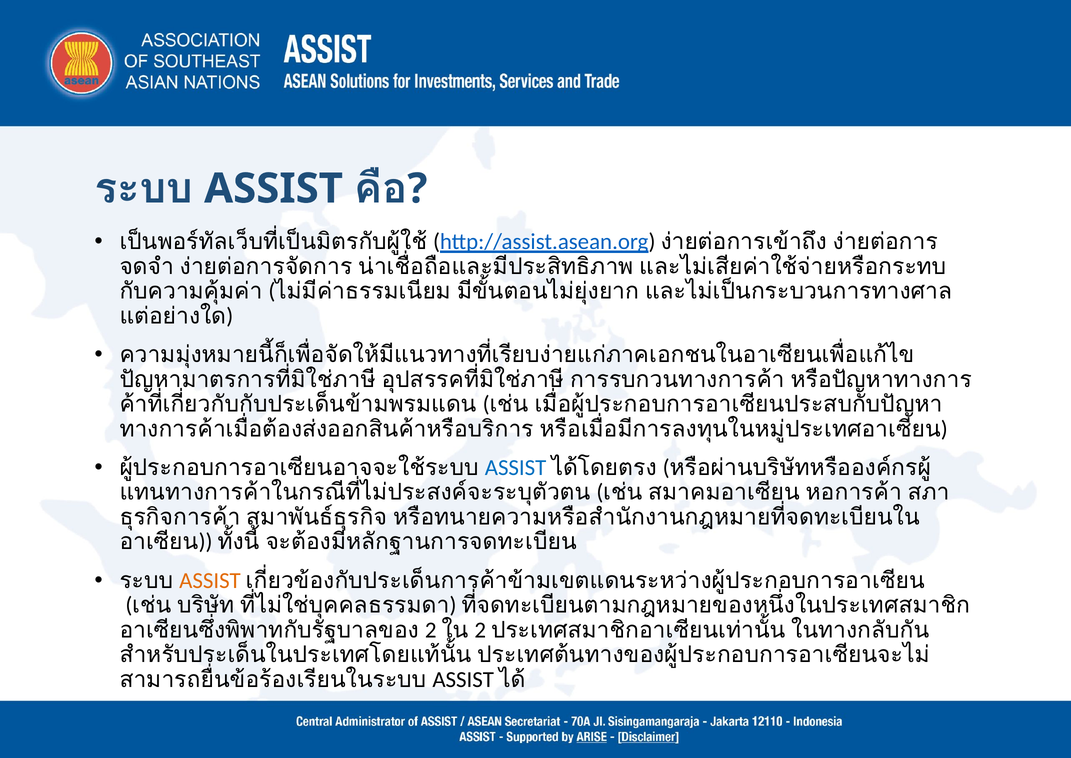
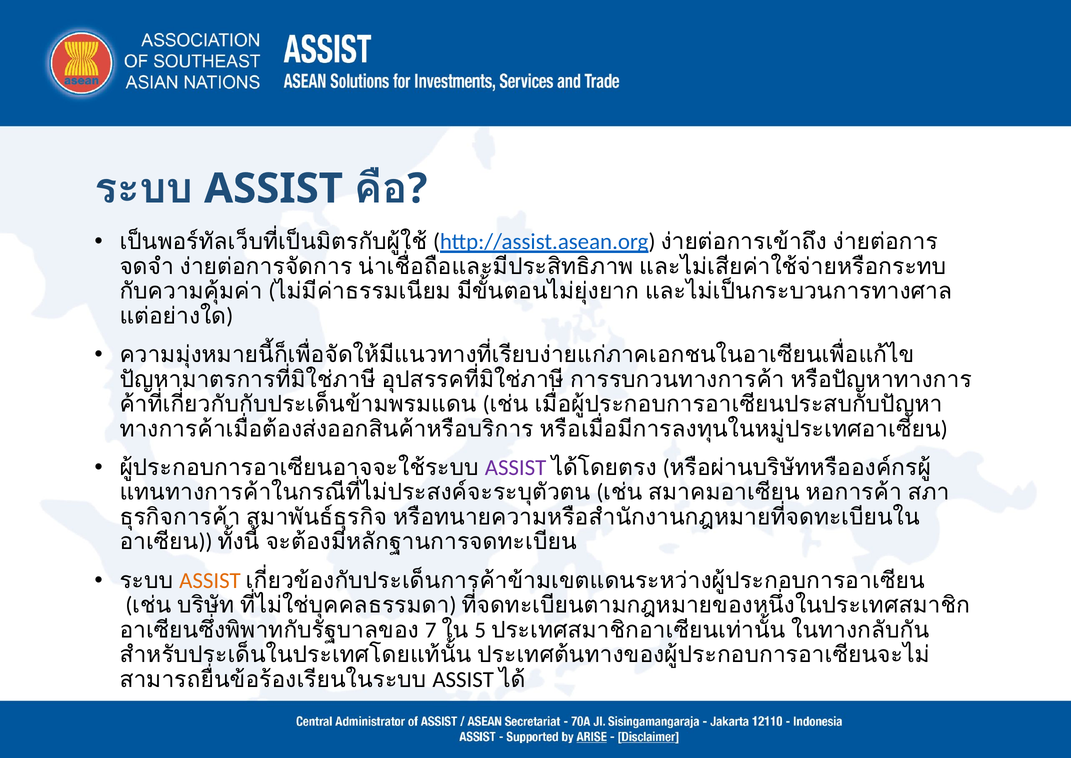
ASSIST at (516, 468) colour: blue -> purple
2 at (431, 630): 2 -> 7
2 at (480, 630): 2 -> 5
